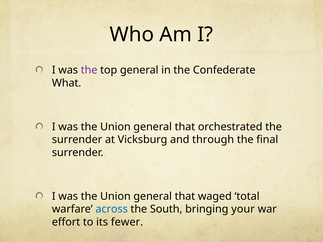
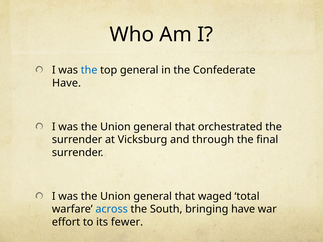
the at (89, 70) colour: purple -> blue
What at (67, 83): What -> Have
bringing your: your -> have
